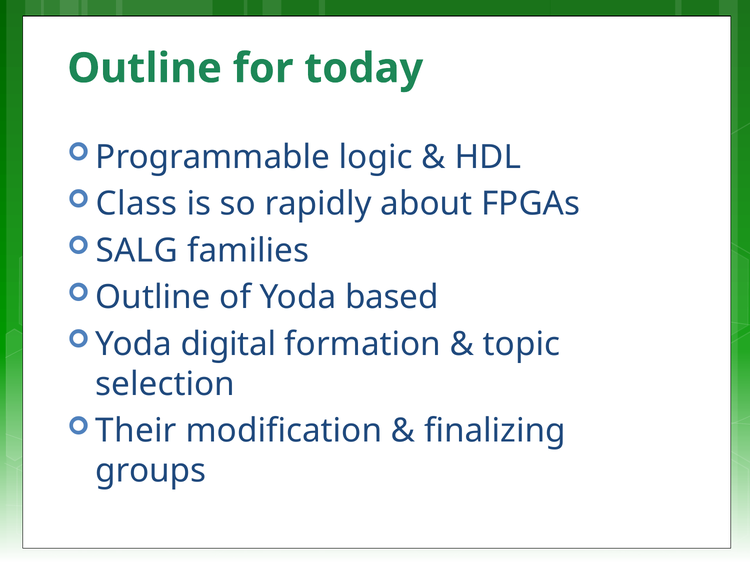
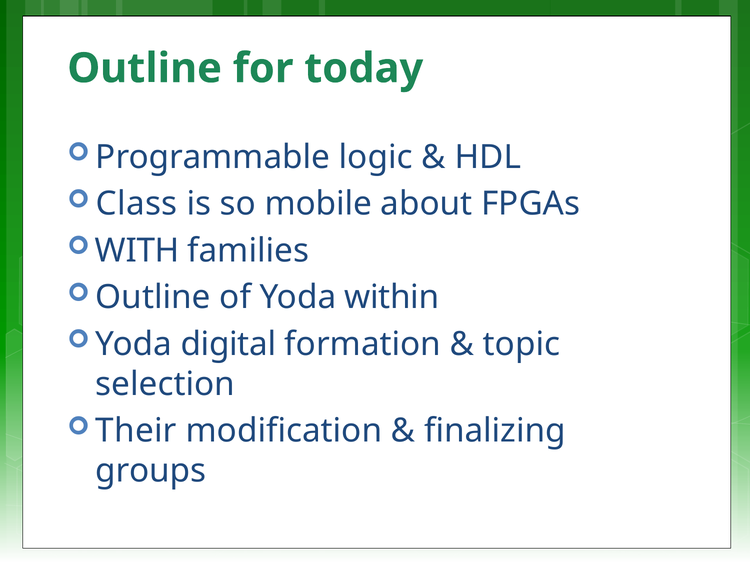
rapidly: rapidly -> mobile
SALG: SALG -> WITH
based: based -> within
